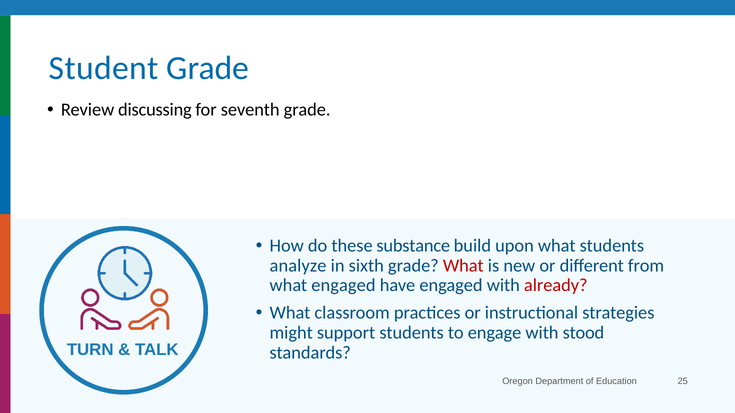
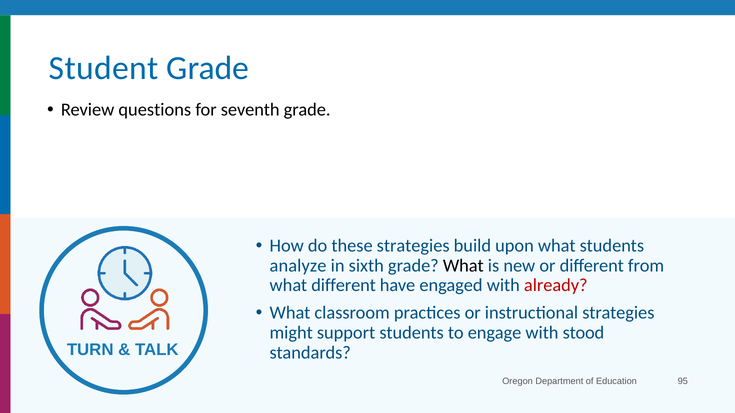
discussing: discussing -> questions
these substance: substance -> strategies
What at (463, 266) colour: red -> black
what engaged: engaged -> different
25: 25 -> 95
